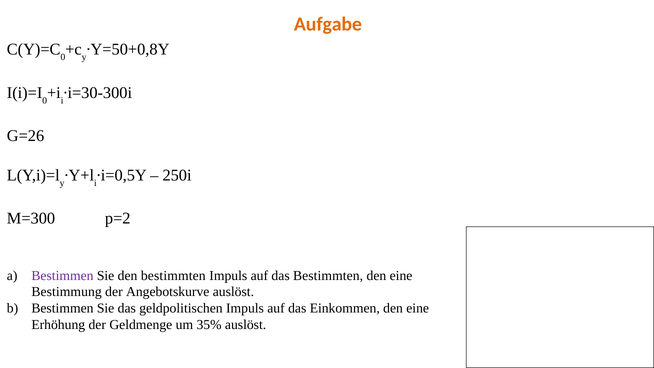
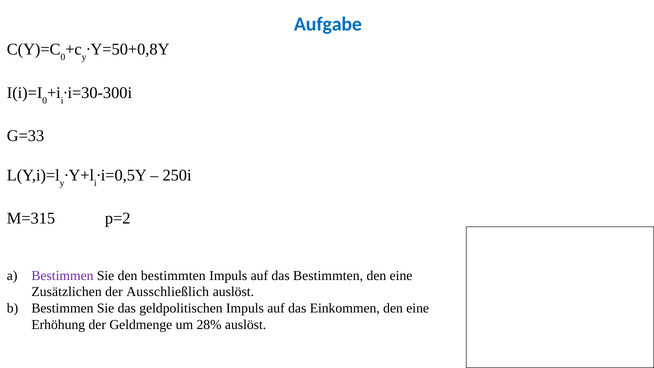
Aufgabe colour: orange -> blue
G=26: G=26 -> G=33
M=300: M=300 -> M=315
Bestimmung: Bestimmung -> Zusätzlichen
Angebotskurve: Angebotskurve -> Ausschließlich
35%: 35% -> 28%
